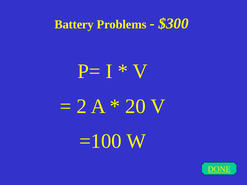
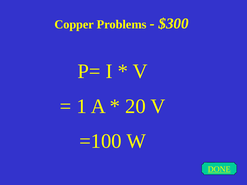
Battery: Battery -> Copper
2: 2 -> 1
